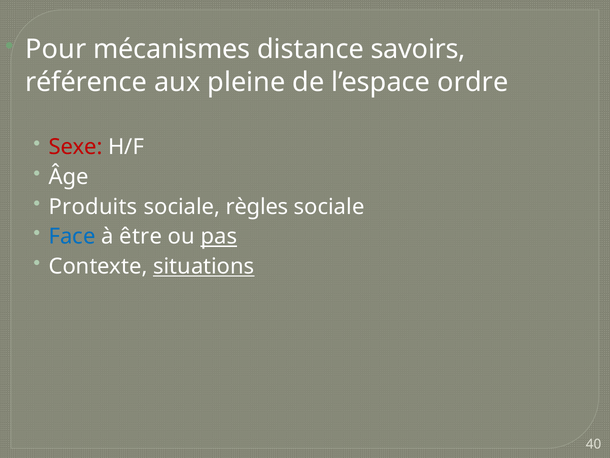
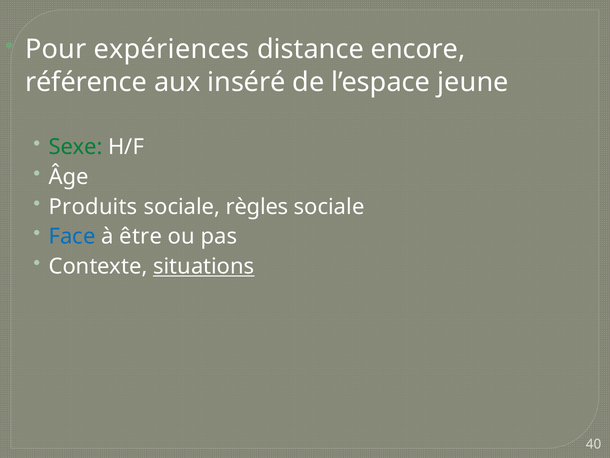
mécanismes: mécanismes -> expériences
savoirs: savoirs -> encore
pleine: pleine -> inséré
ordre: ordre -> jeune
Sexe colour: red -> green
pas underline: present -> none
